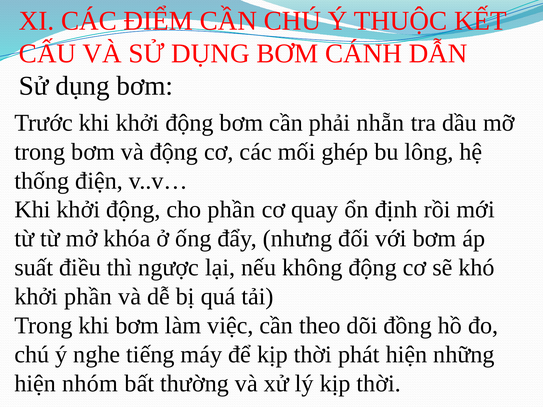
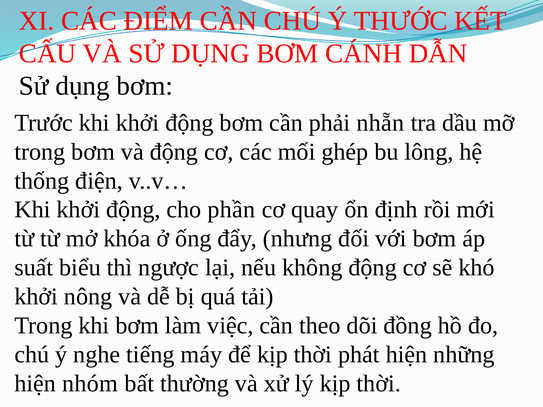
THUỘC: THUỘC -> THƯỚC
điều: điều -> biểu
khởi phần: phần -> nông
